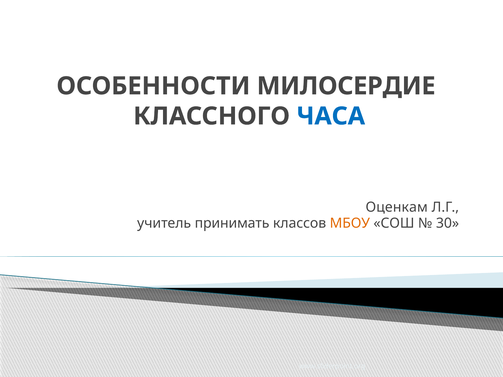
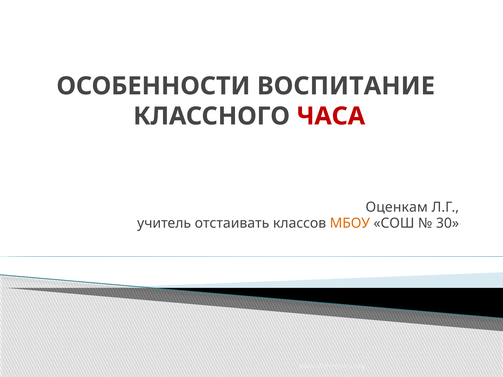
МИЛОСЕРДИЕ: МИЛОСЕРДИЕ -> ВОСПИТАНИЕ
ЧАСА colour: blue -> red
принимать: принимать -> отстаивать
